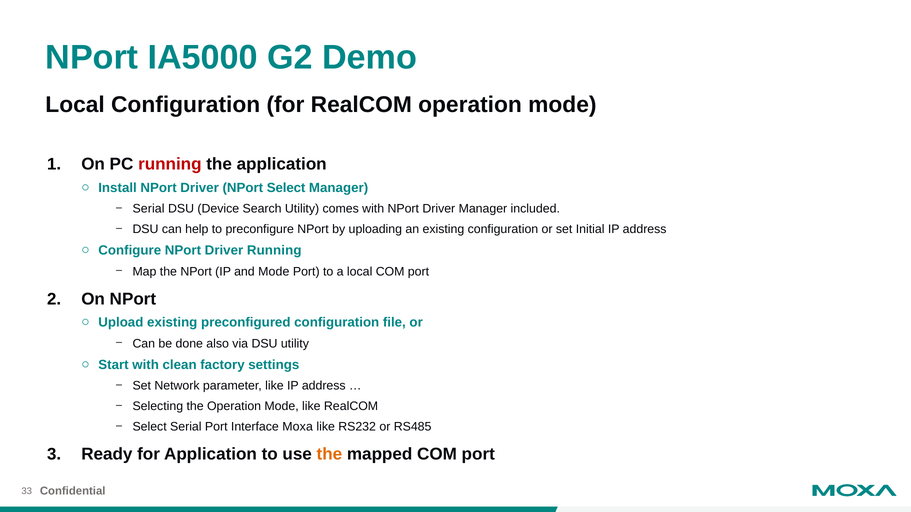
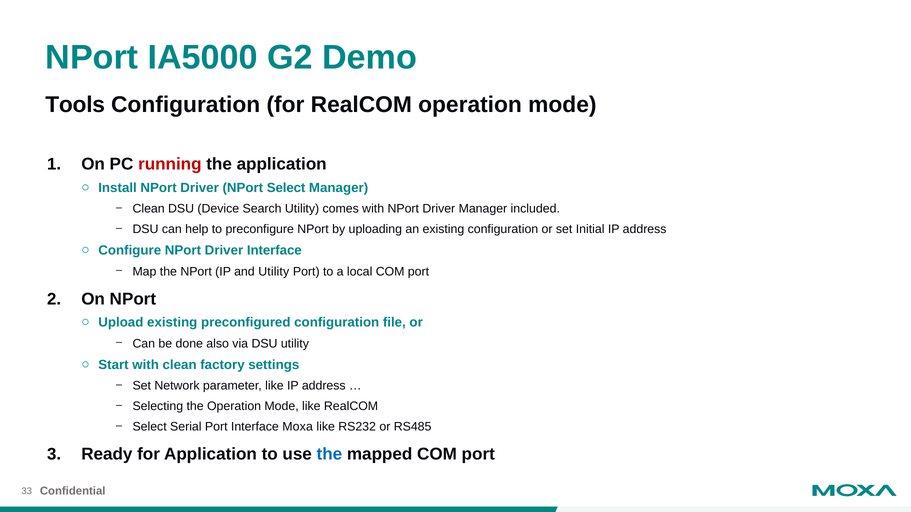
Local at (75, 105): Local -> Tools
Serial at (149, 209): Serial -> Clean
Driver Running: Running -> Interface
and Mode: Mode -> Utility
the at (329, 455) colour: orange -> blue
